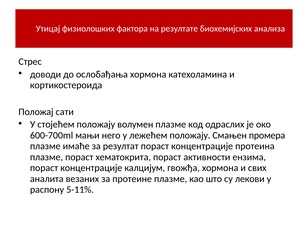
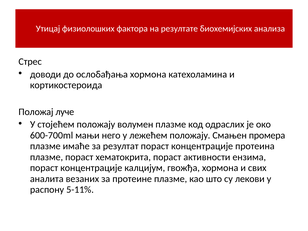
сати: сати -> луче
